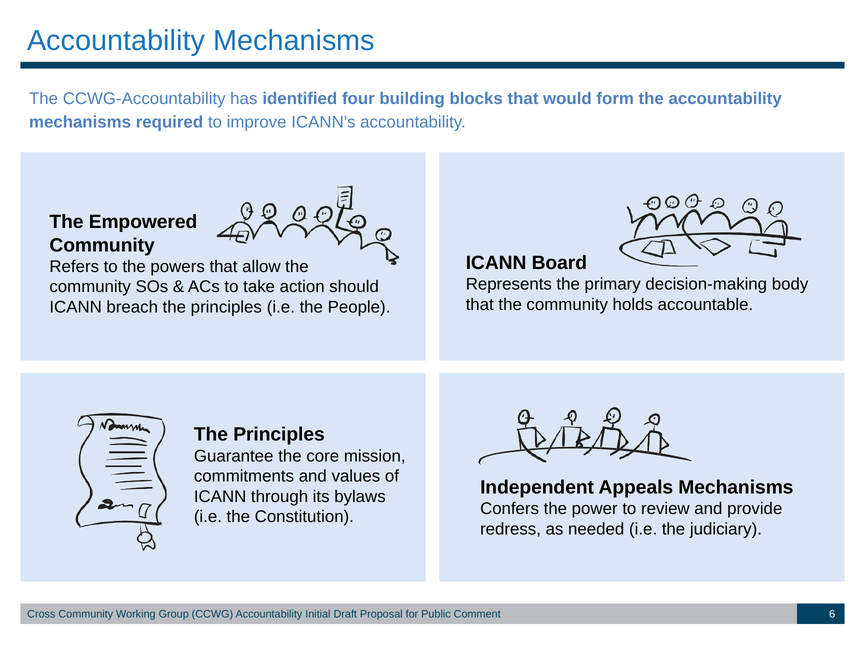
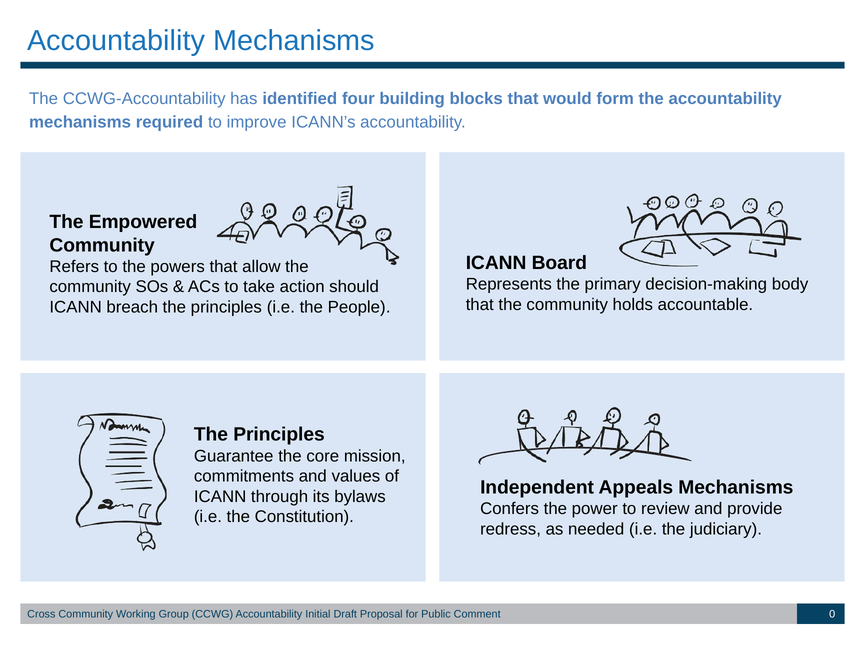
6: 6 -> 0
